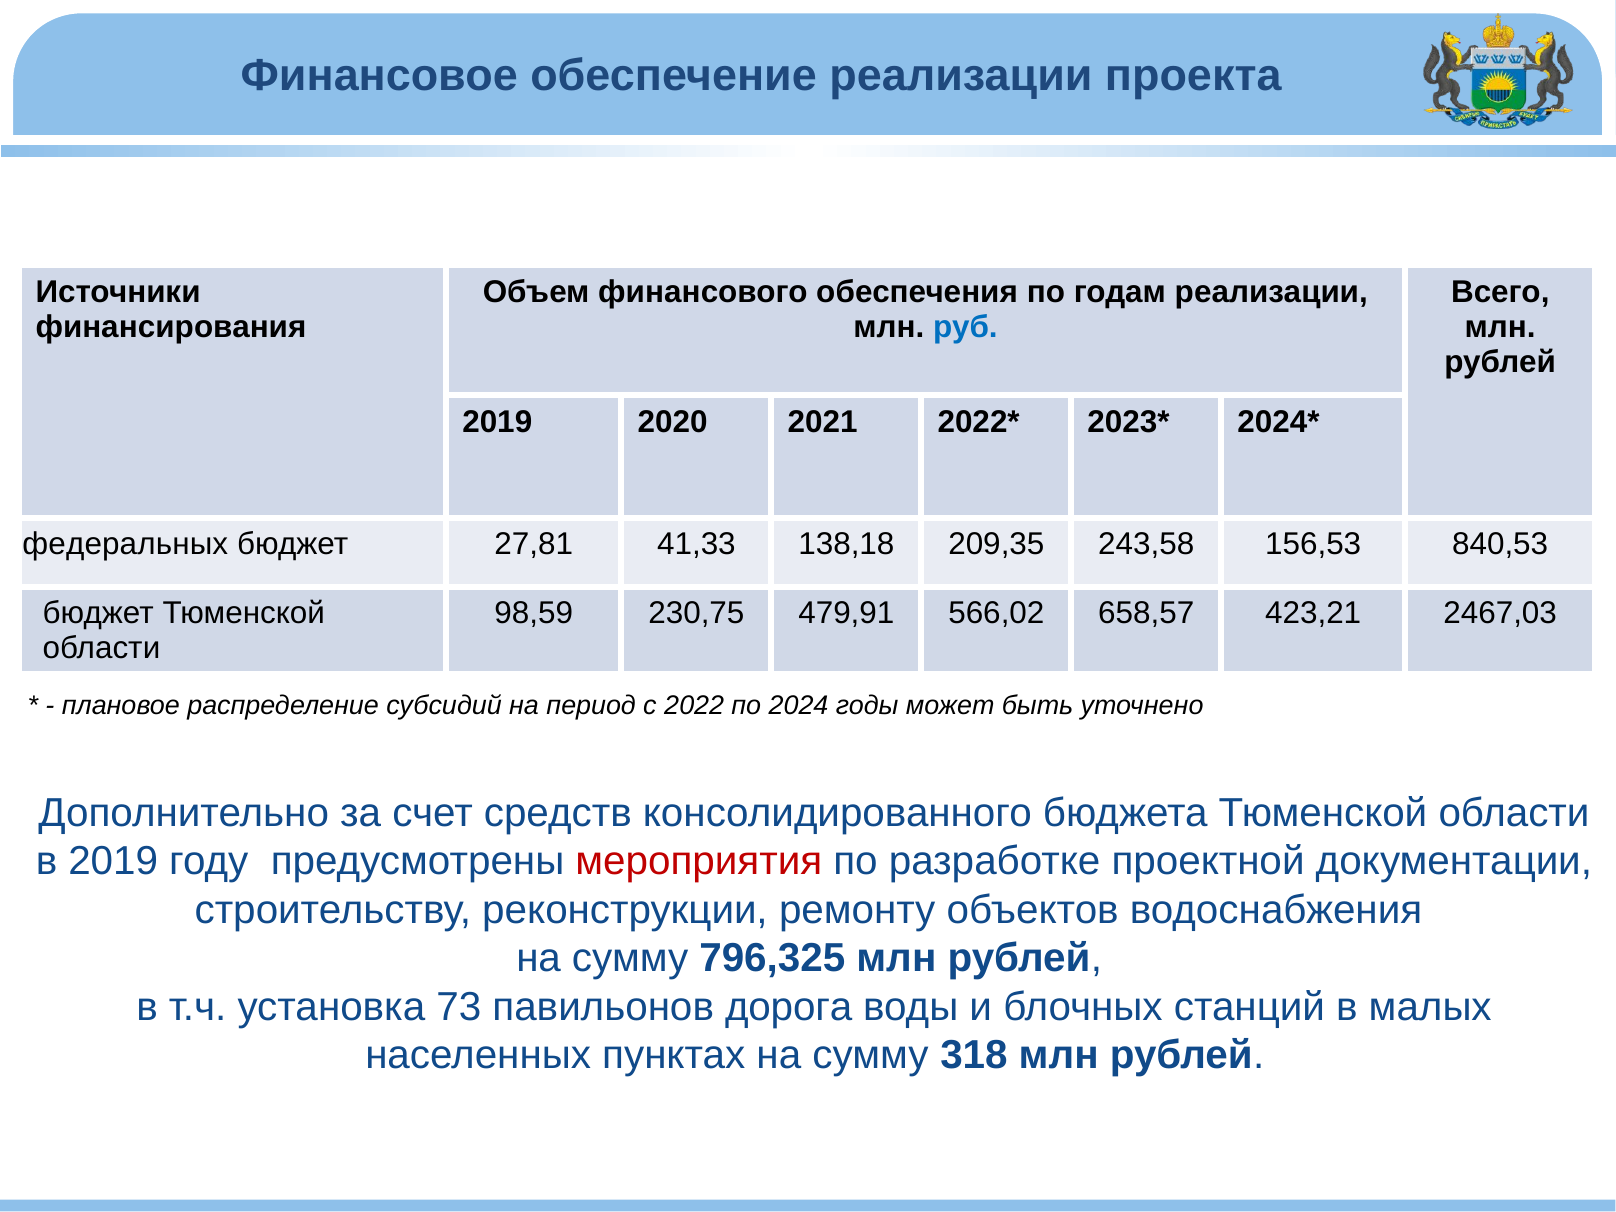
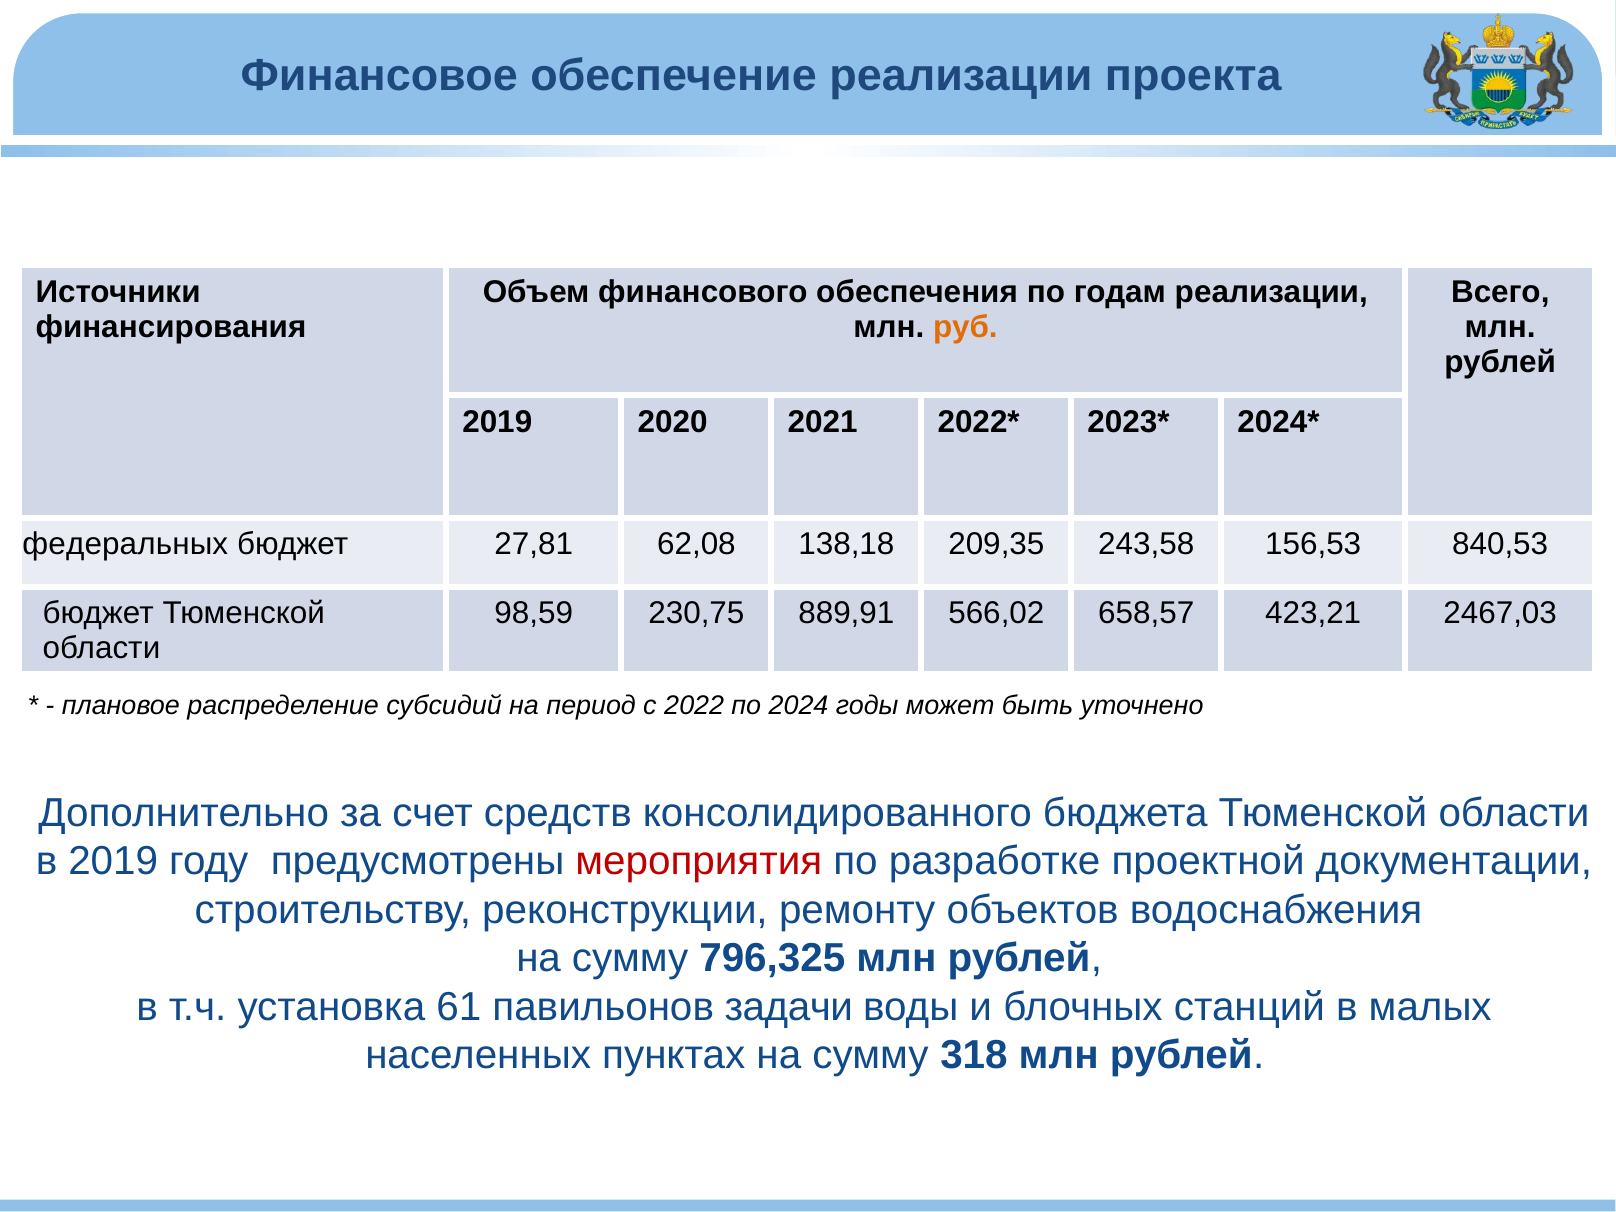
руб colour: blue -> orange
41,33: 41,33 -> 62,08
479,91: 479,91 -> 889,91
73: 73 -> 61
дорога: дорога -> задачи
